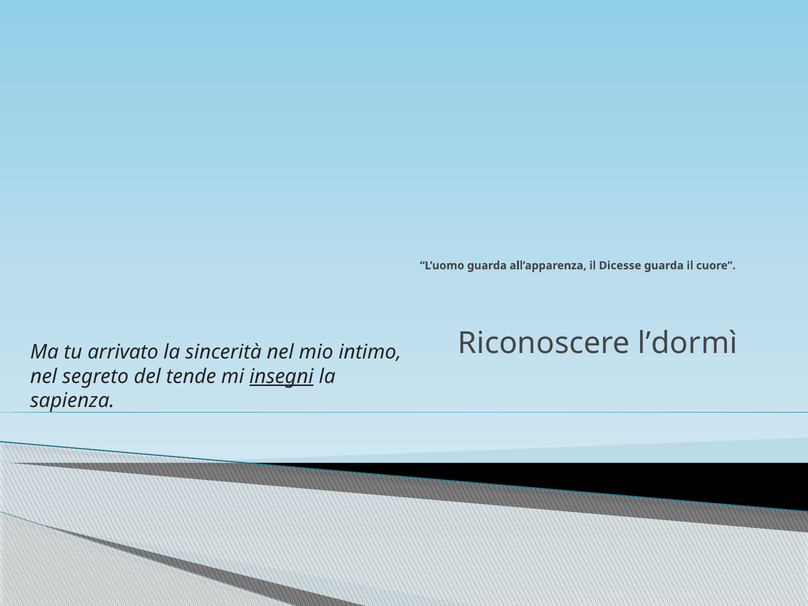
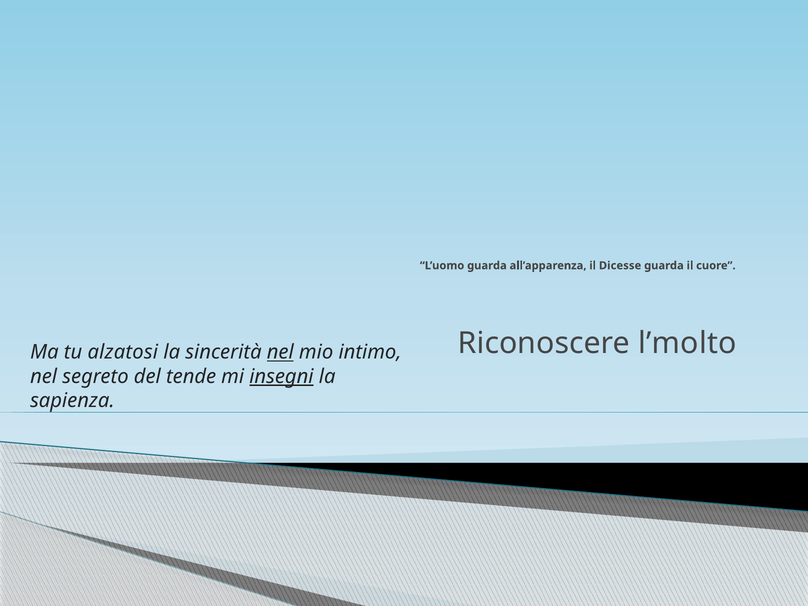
l’dormì: l’dormì -> l’molto
arrivato: arrivato -> alzatosi
nel at (280, 352) underline: none -> present
